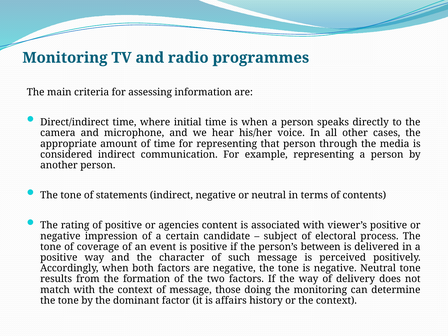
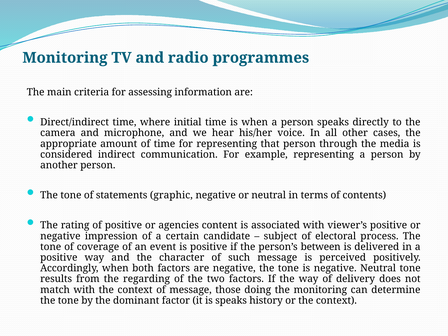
statements indirect: indirect -> graphic
formation: formation -> regarding
is affairs: affairs -> speaks
